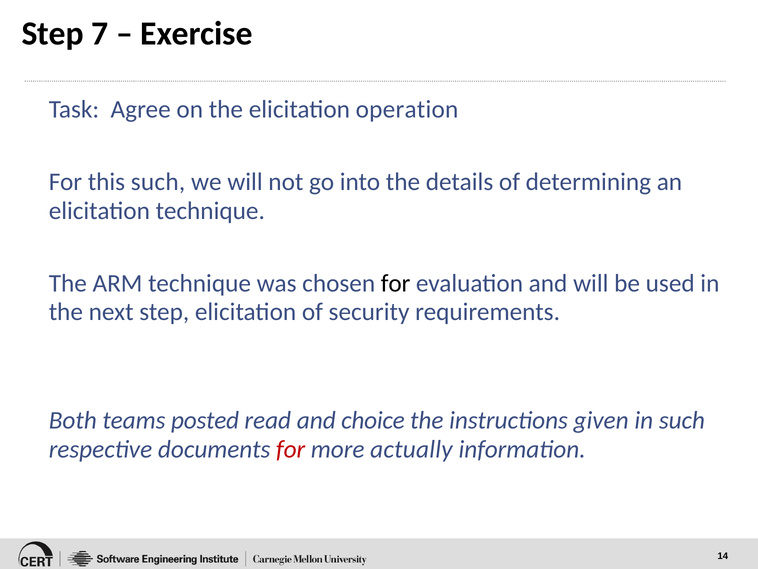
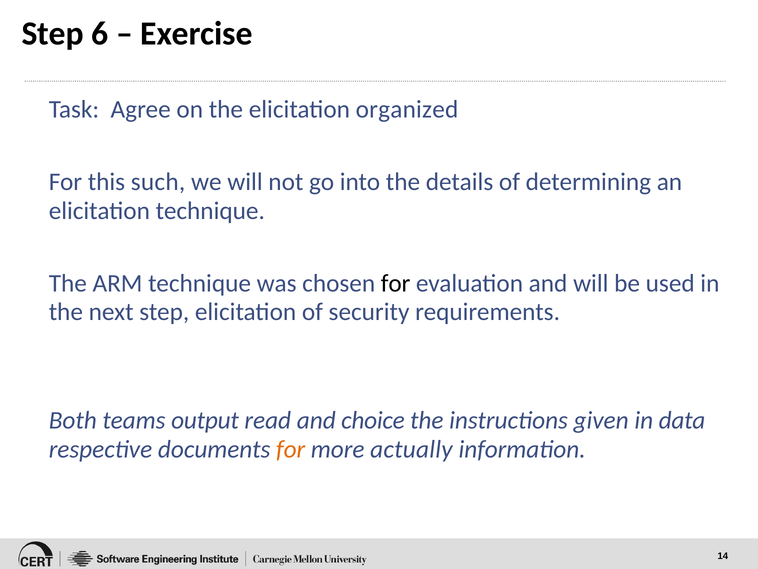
7: 7 -> 6
operation: operation -> organized
posted: posted -> output
in such: such -> data
for at (291, 449) colour: red -> orange
